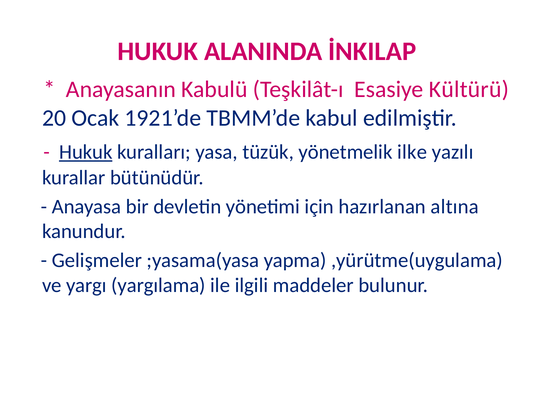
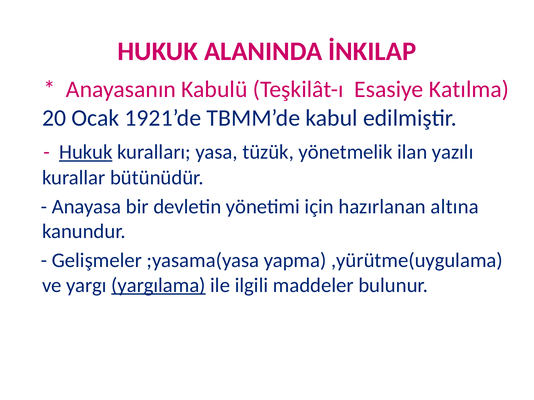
Kültürü: Kültürü -> Katılma
ilke: ilke -> ilan
yargılama underline: none -> present
